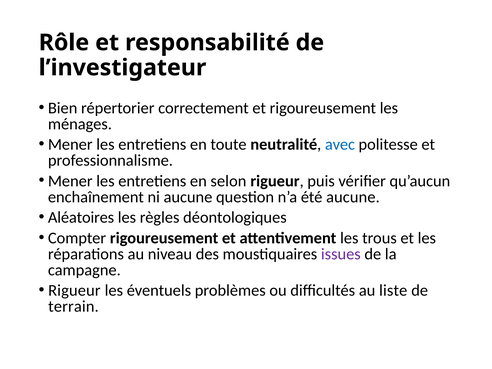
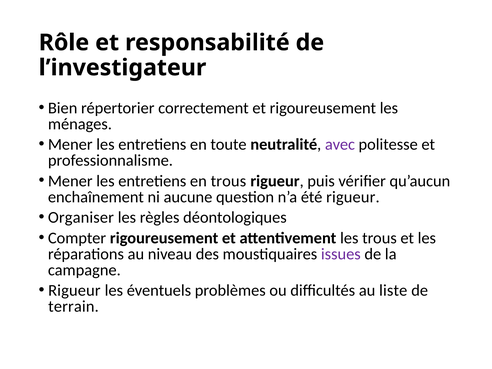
avec colour: blue -> purple
en selon: selon -> trous
été aucune: aucune -> rigueur
Aléatoires: Aléatoires -> Organiser
